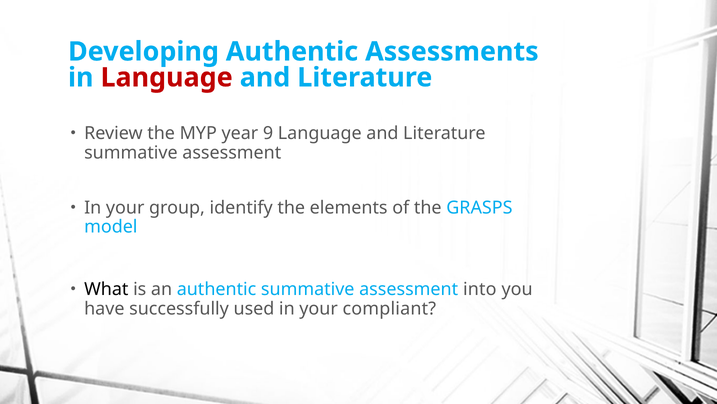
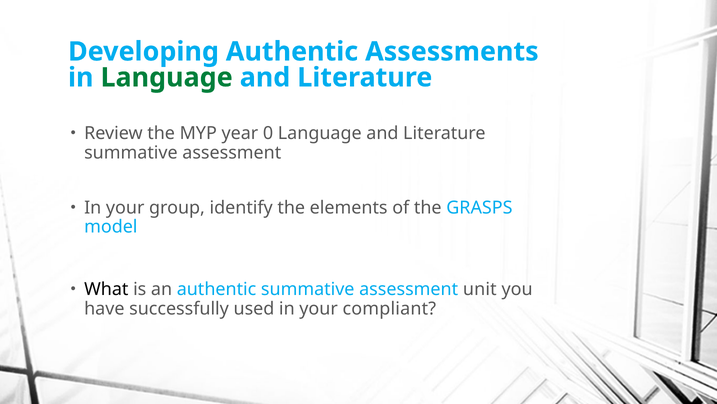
Language at (167, 77) colour: red -> green
9: 9 -> 0
into: into -> unit
